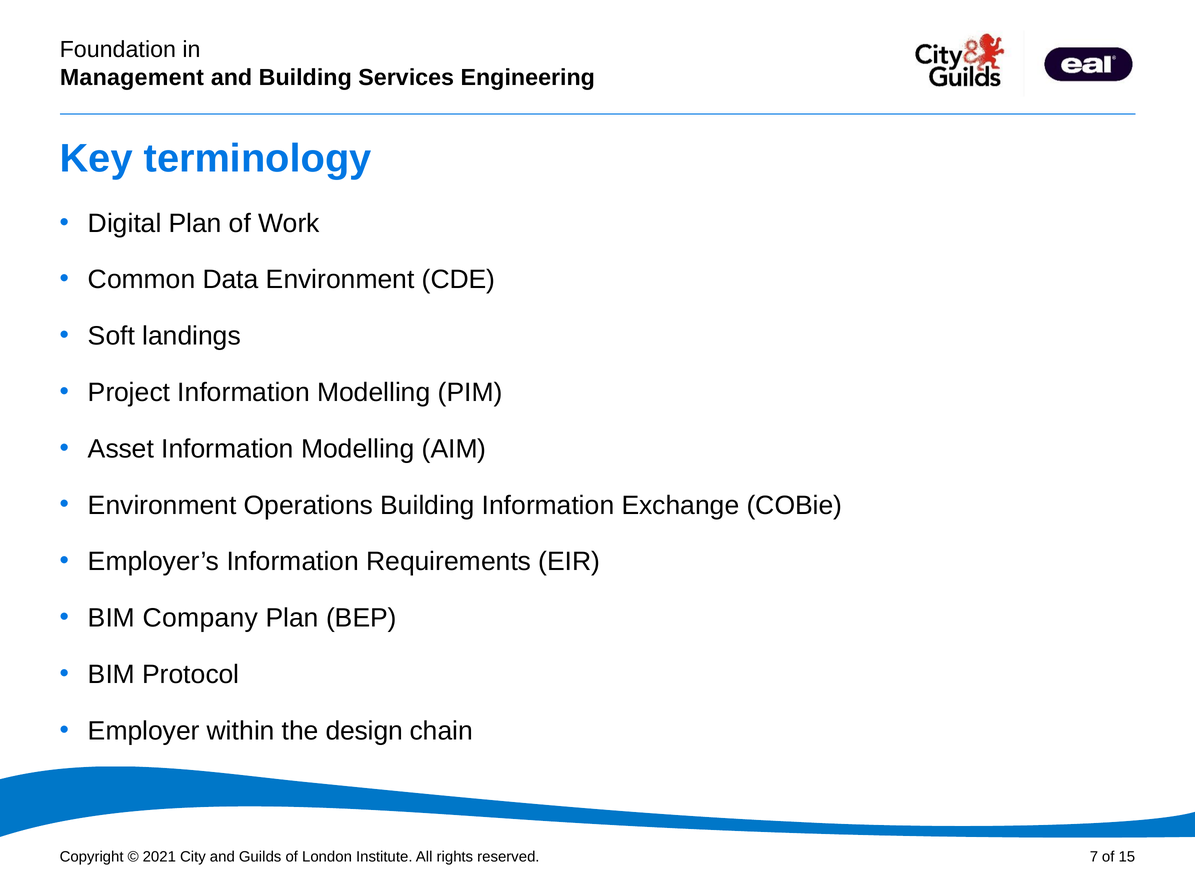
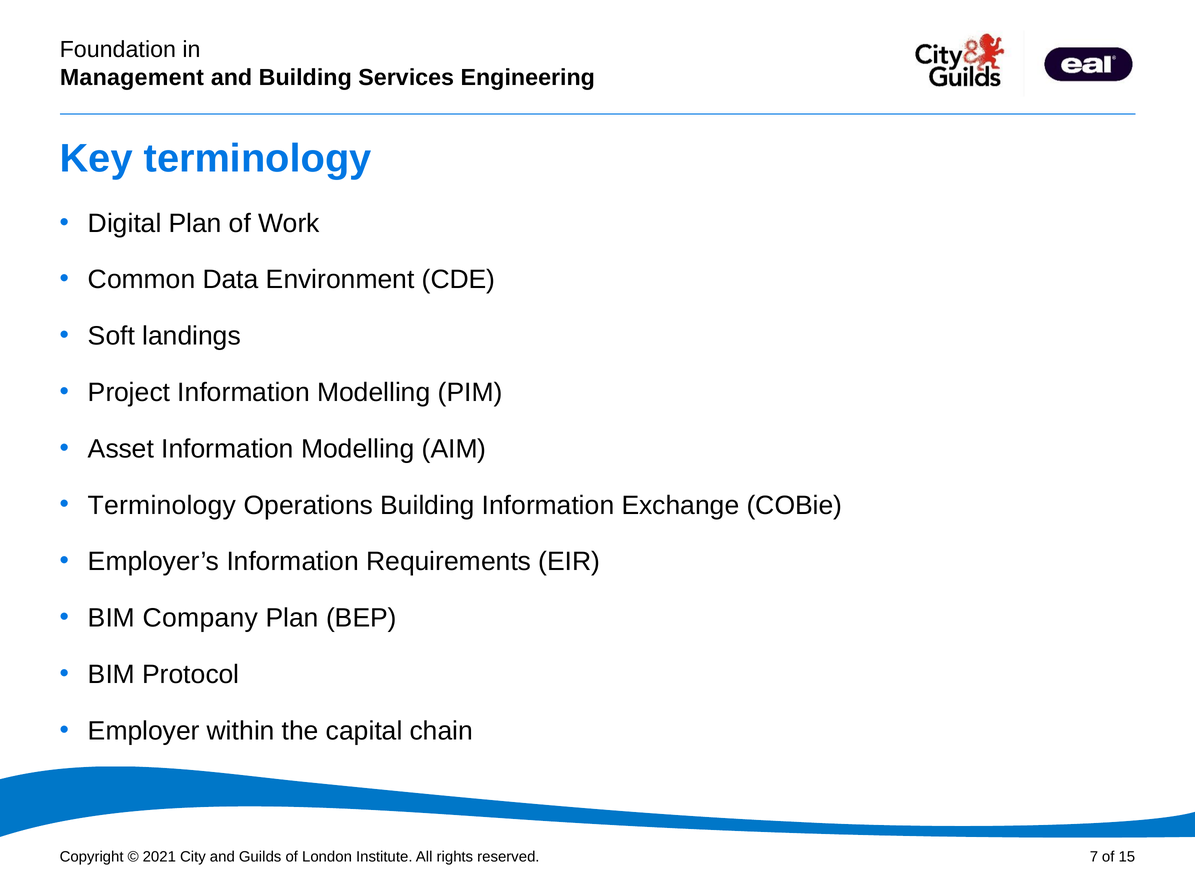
Environment at (162, 505): Environment -> Terminology
design: design -> capital
